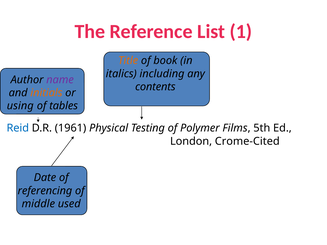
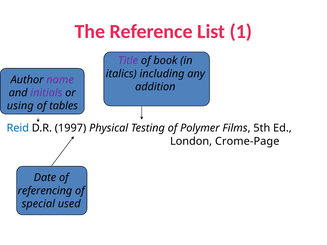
Title colour: orange -> purple
contents: contents -> addition
initials colour: orange -> purple
1961: 1961 -> 1997
Crome-Cited: Crome-Cited -> Crome-Page
middle: middle -> special
